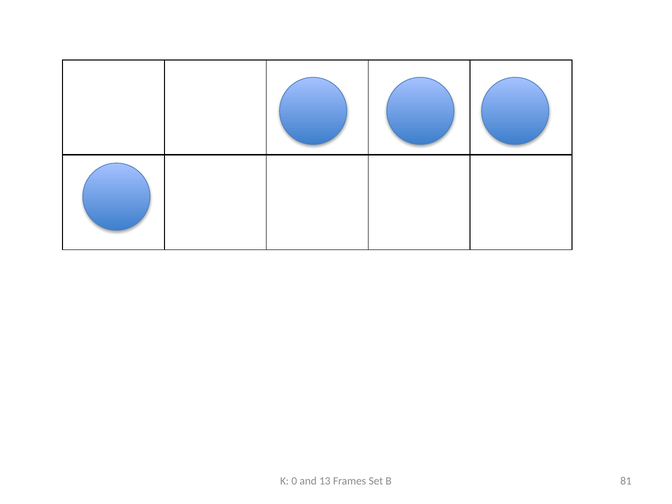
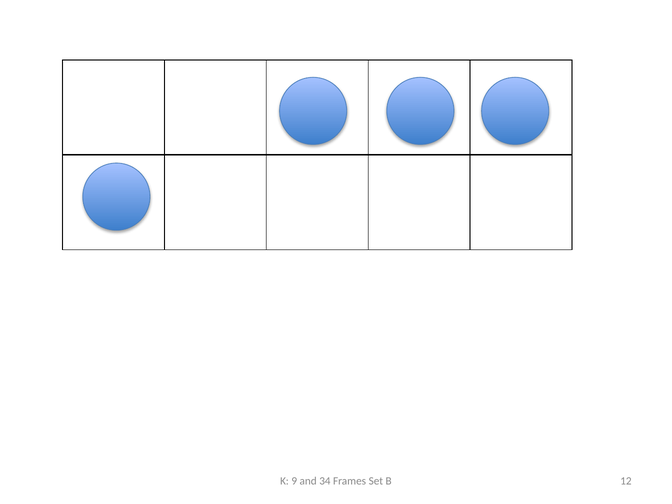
0: 0 -> 9
13: 13 -> 34
81: 81 -> 12
